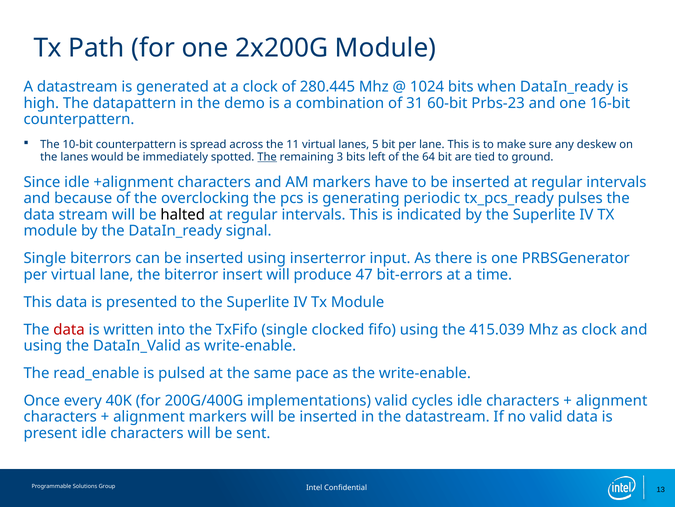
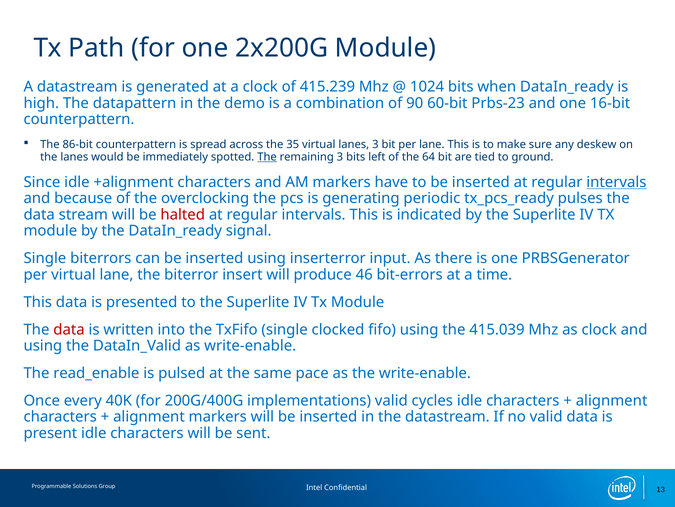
280.445: 280.445 -> 415.239
31: 31 -> 90
10-bit: 10-bit -> 86-bit
11: 11 -> 35
lanes 5: 5 -> 3
intervals at (616, 182) underline: none -> present
halted colour: black -> red
47: 47 -> 46
